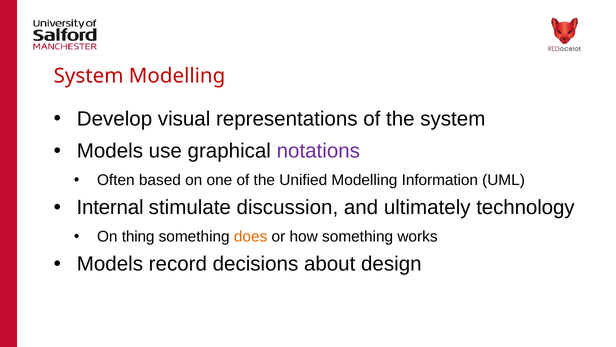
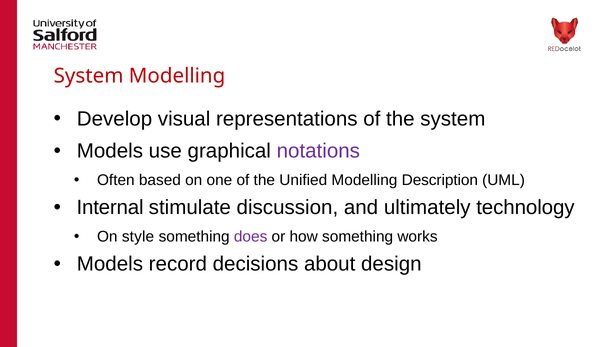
Information: Information -> Description
thing: thing -> style
does colour: orange -> purple
